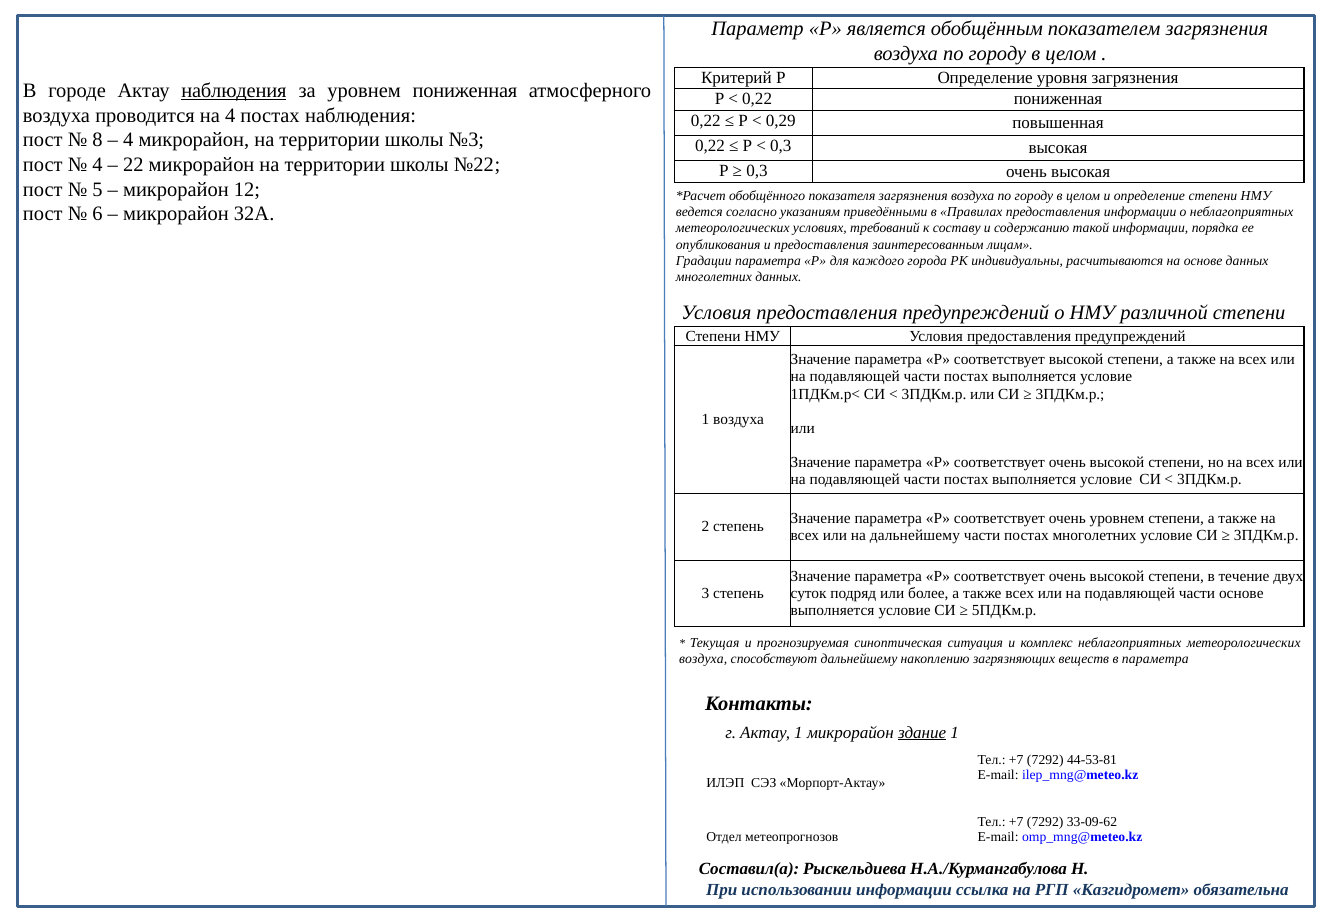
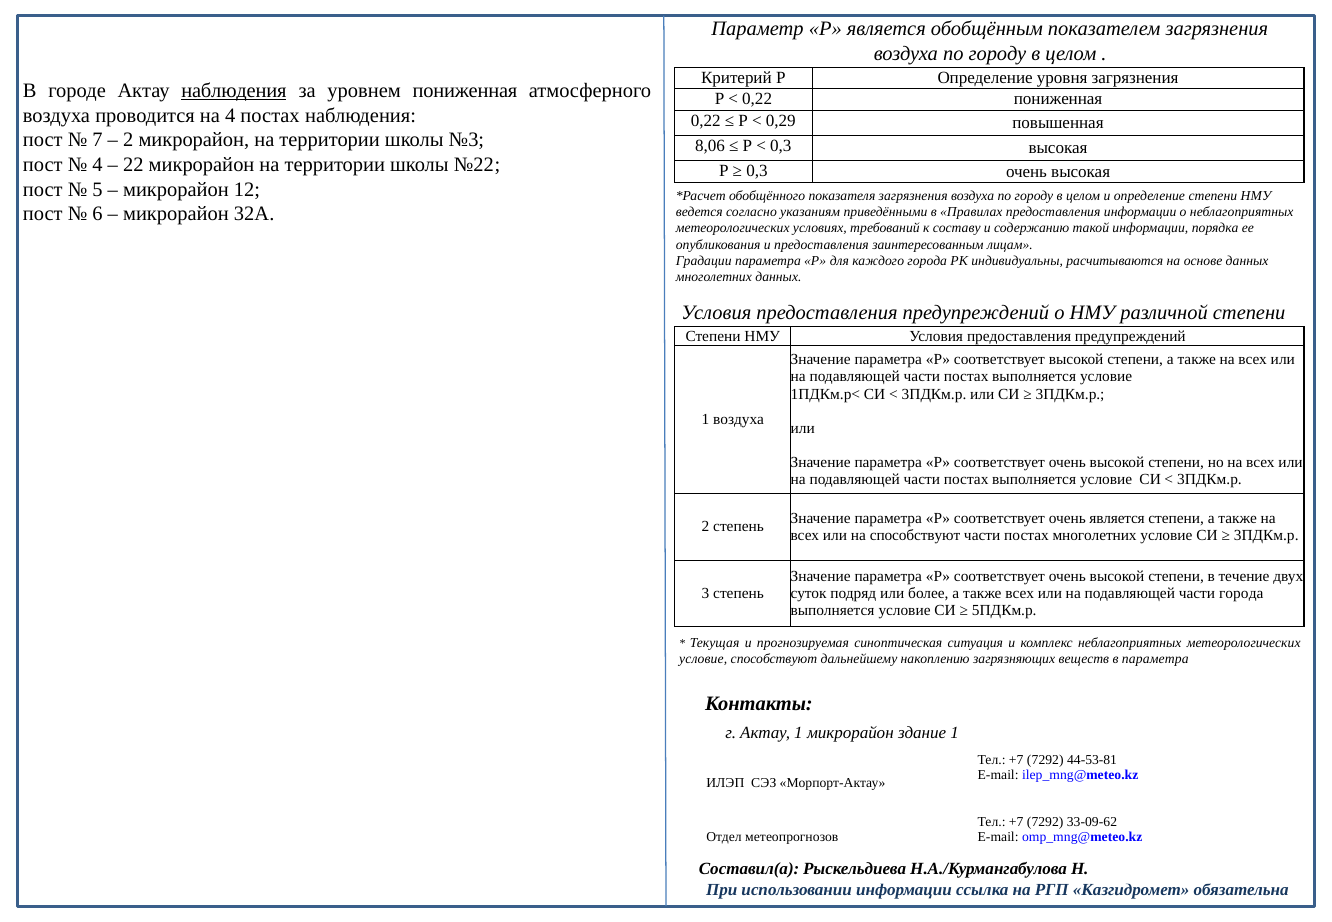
8: 8 -> 7
4 at (128, 140): 4 -> 2
0,22 at (710, 146): 0,22 -> 8,06
очень уровнем: уровнем -> является
на дальнейшему: дальнейшему -> способствуют
части основе: основе -> города
воздуха at (703, 659): воздуха -> условие
здание underline: present -> none
